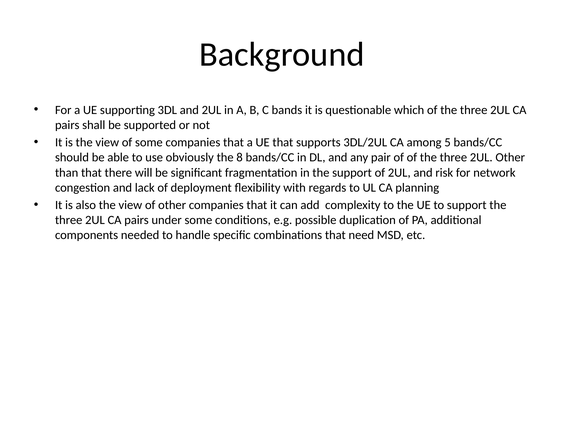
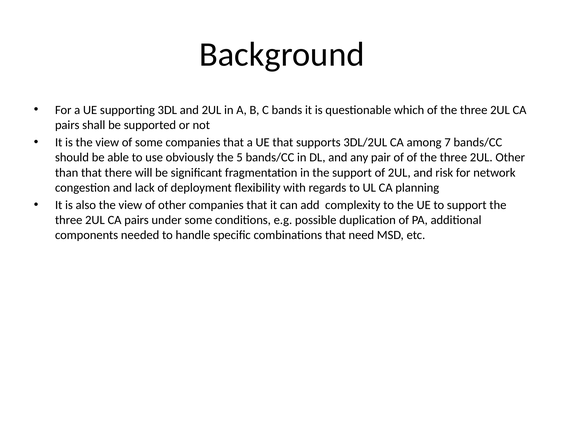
5: 5 -> 7
8: 8 -> 5
